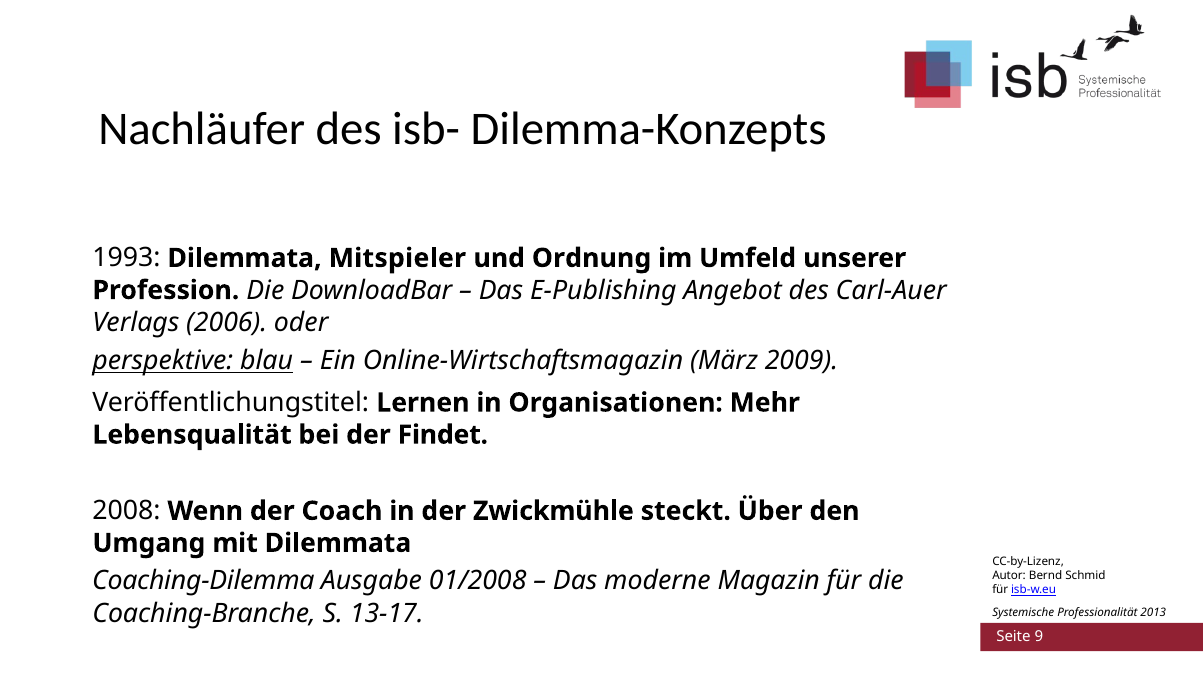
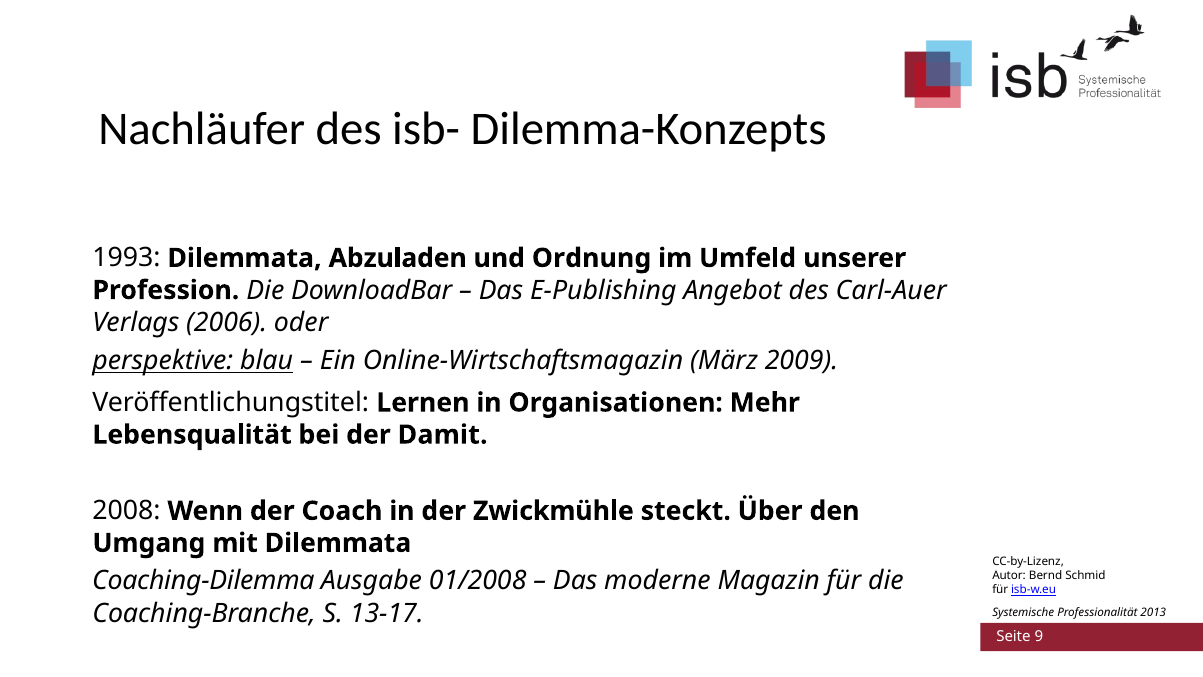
Mitspieler: Mitspieler -> Abzuladen
Findet: Findet -> Damit
